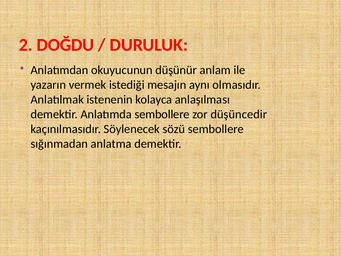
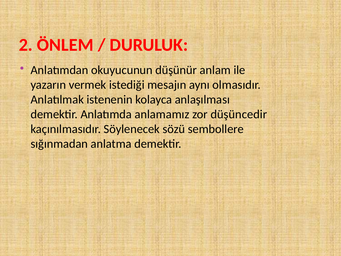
DOĞDU: DOĞDU -> ÖNLEM
Anlatımda sembollere: sembollere -> anlamamız
